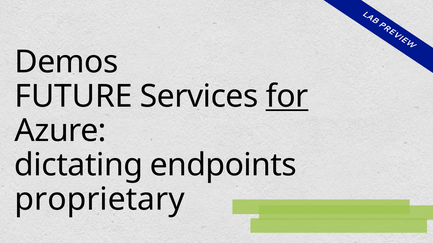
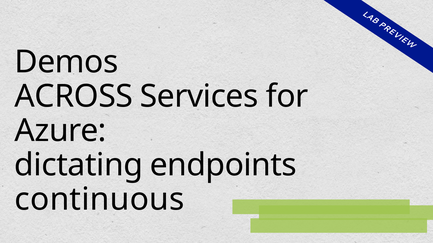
FUTURE: FUTURE -> ACROSS
for underline: present -> none
proprietary: proprietary -> continuous
